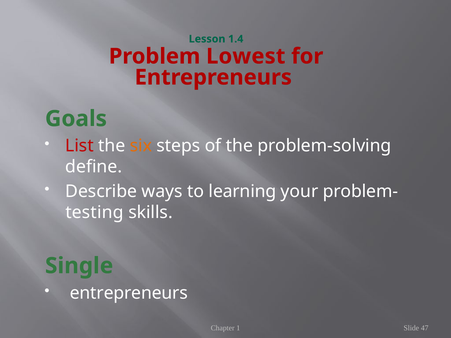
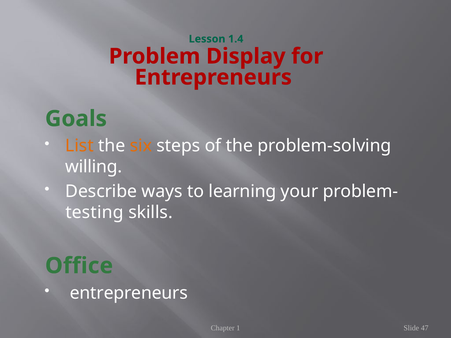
Lowest: Lowest -> Display
List colour: red -> orange
define: define -> willing
Single: Single -> Office
